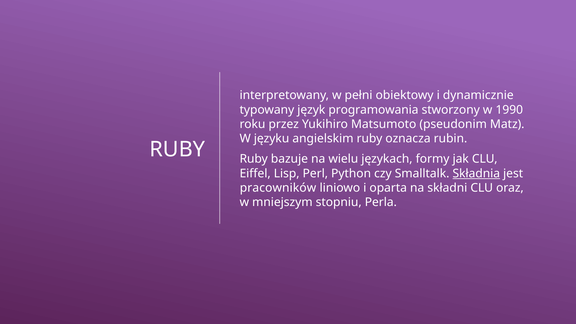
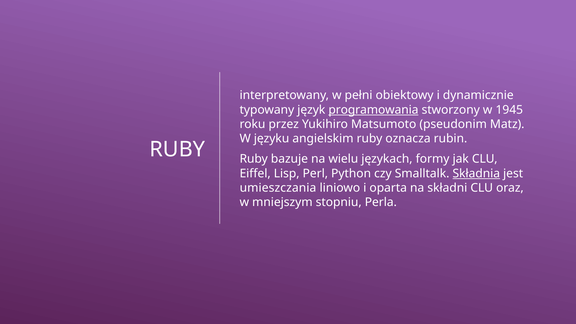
programowania underline: none -> present
1990: 1990 -> 1945
pracowników: pracowników -> umieszczania
